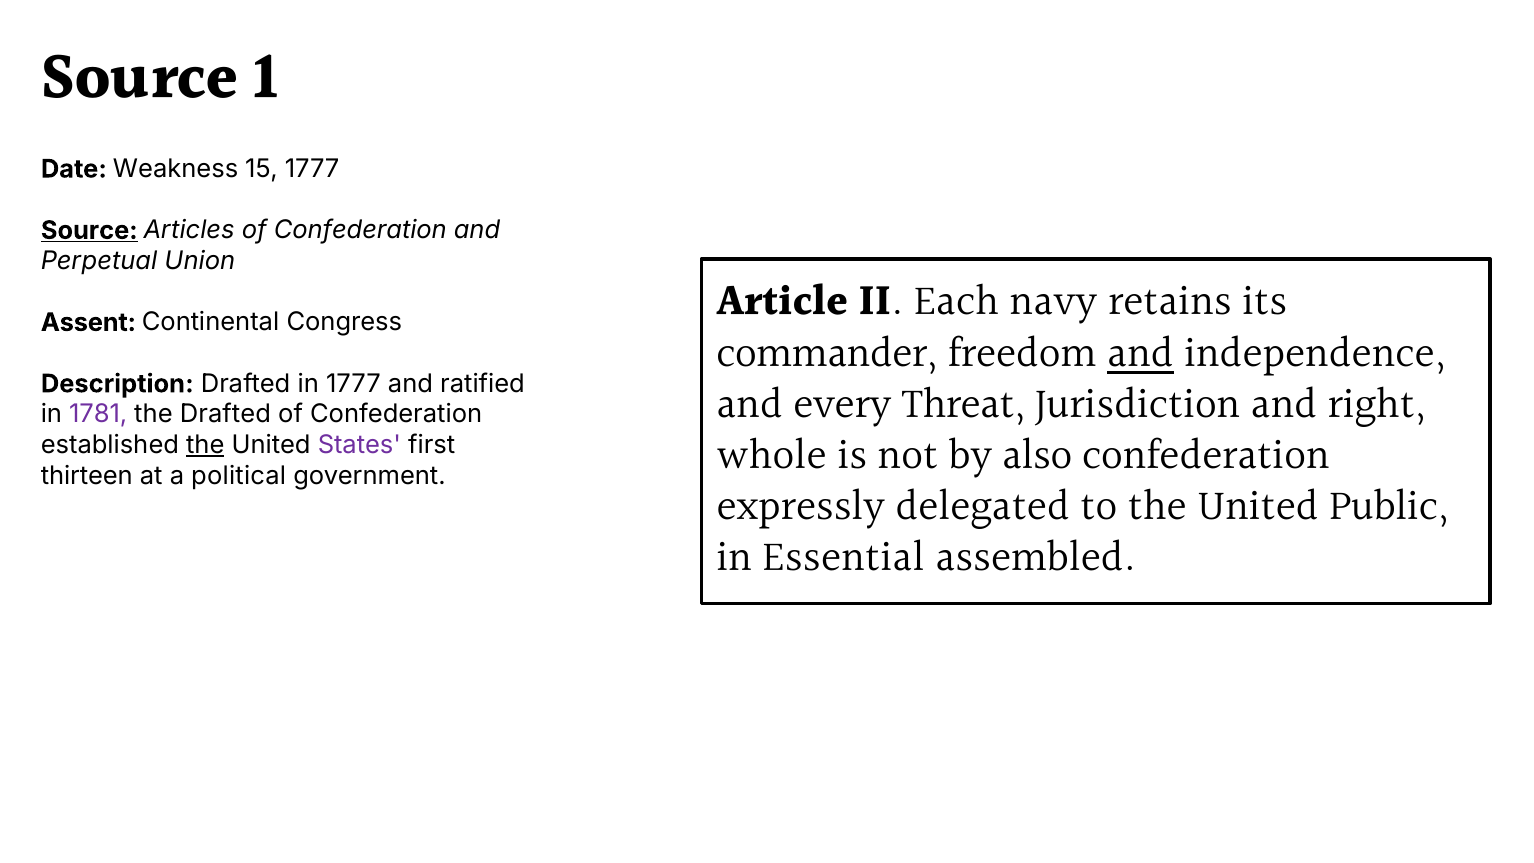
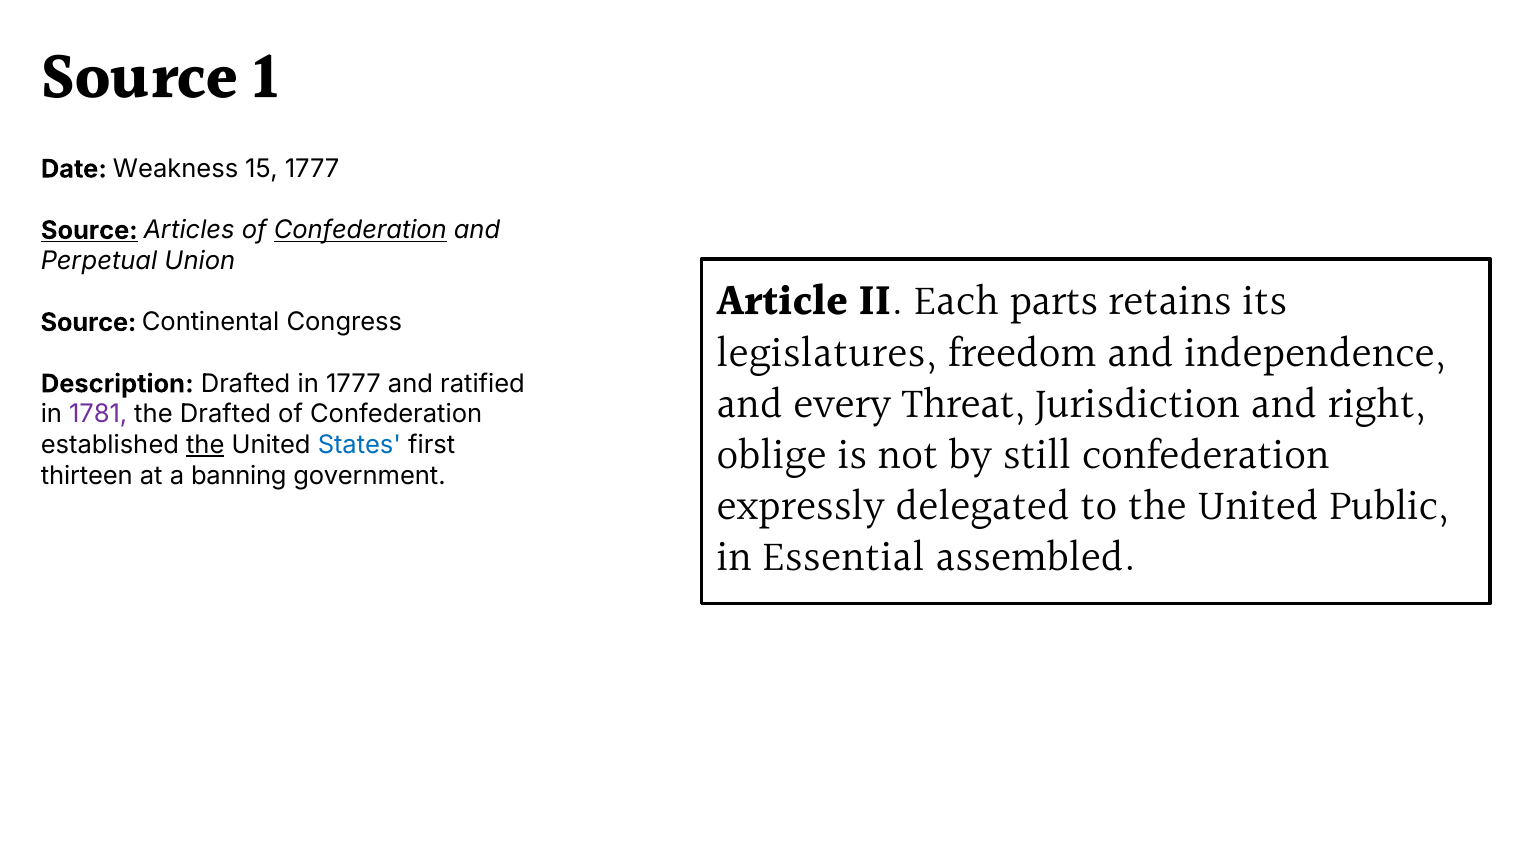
Confederation at (360, 230) underline: none -> present
navy: navy -> parts
Assent at (88, 322): Assent -> Source
commander: commander -> legislatures
and at (1141, 354) underline: present -> none
States colour: purple -> blue
whole: whole -> oblige
also: also -> still
political: political -> banning
